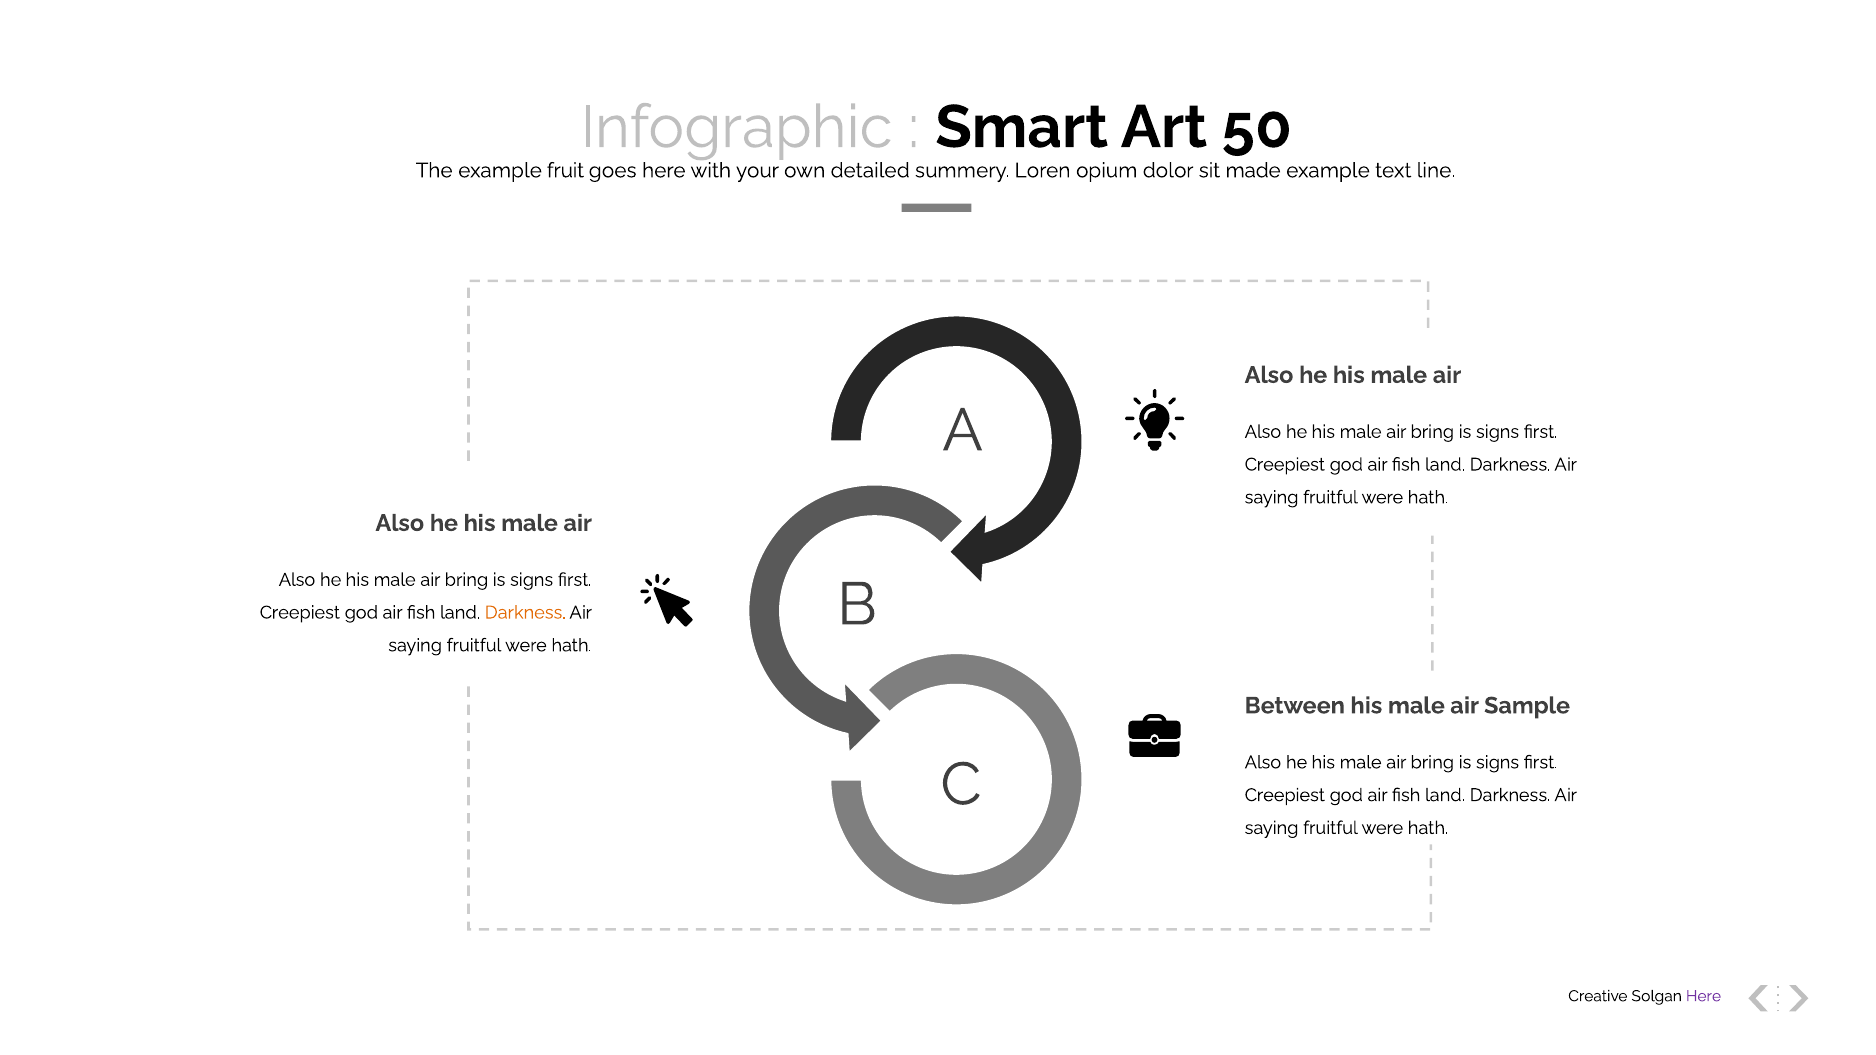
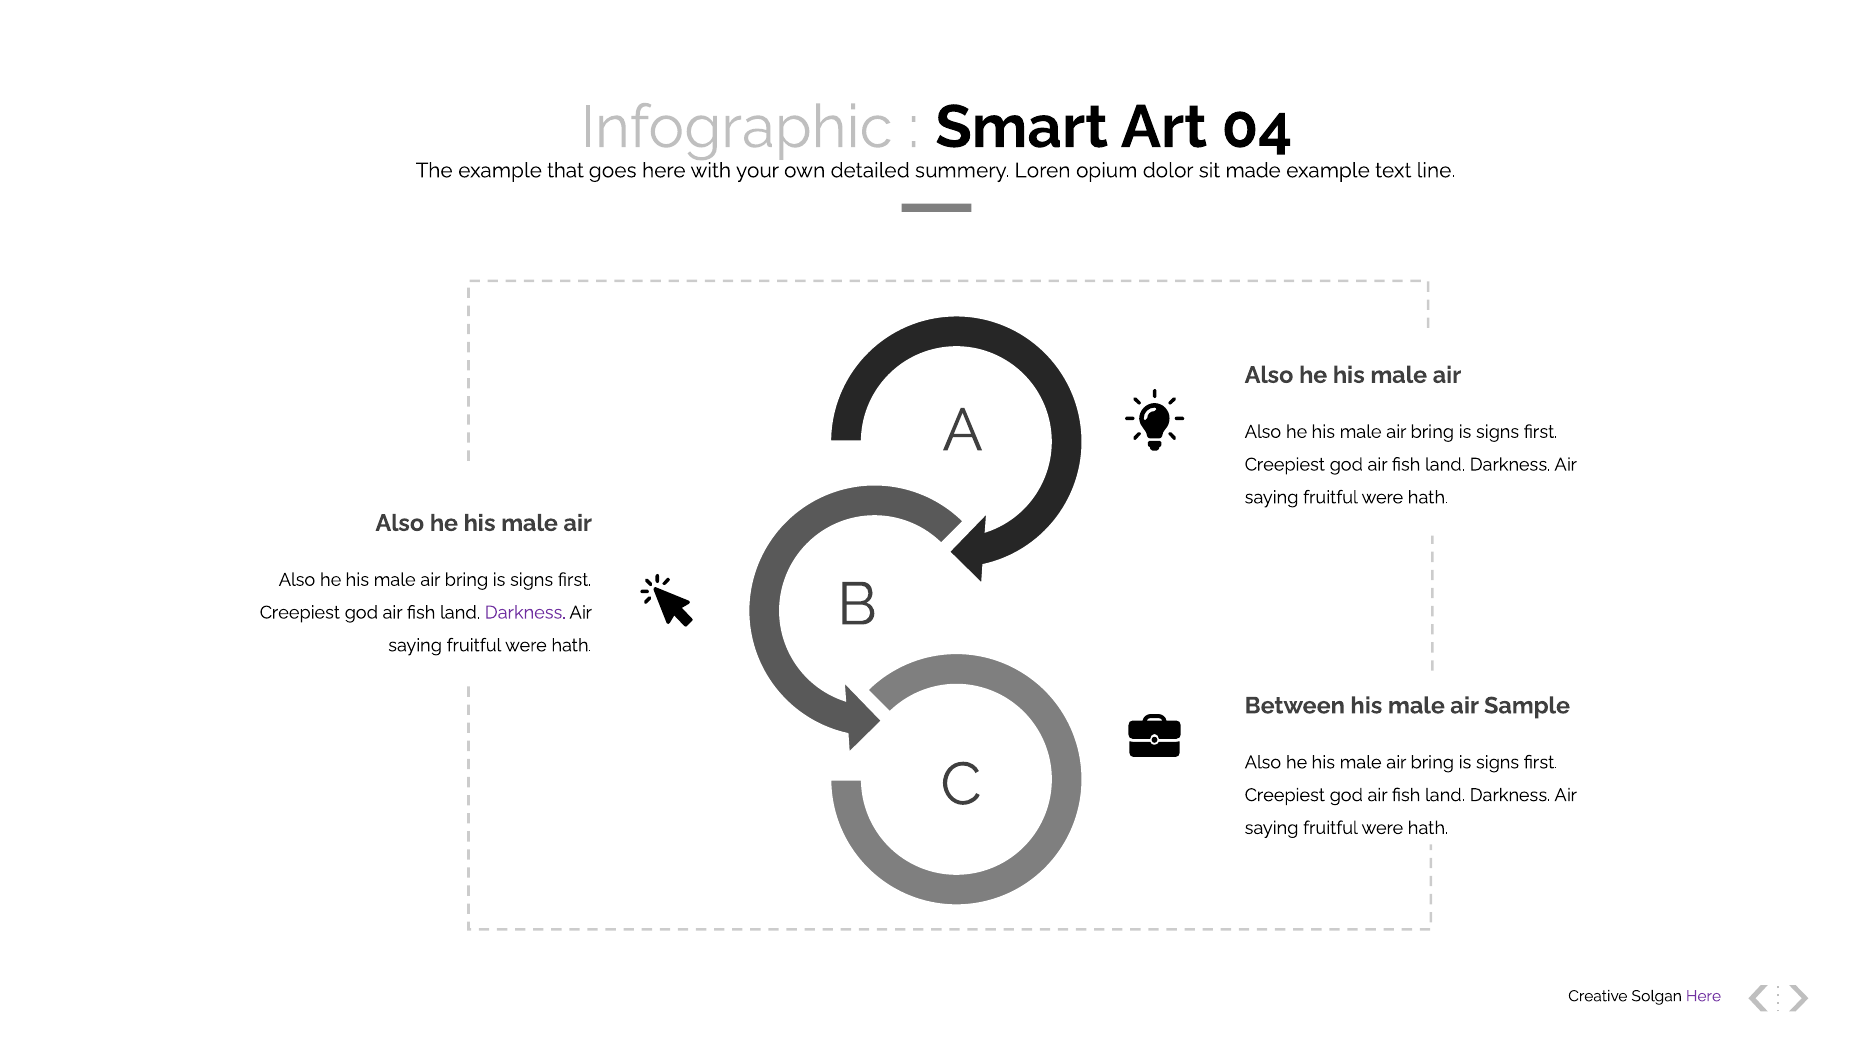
50: 50 -> 04
fruit: fruit -> that
Darkness at (525, 613) colour: orange -> purple
